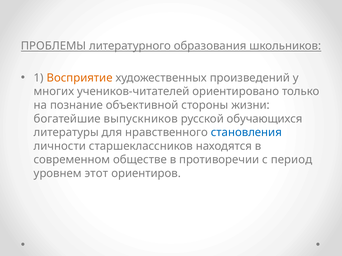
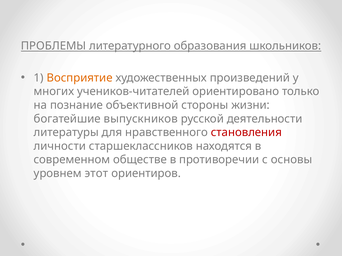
обучающихся: обучающихся -> деятельности
становления colour: blue -> red
период: период -> основы
